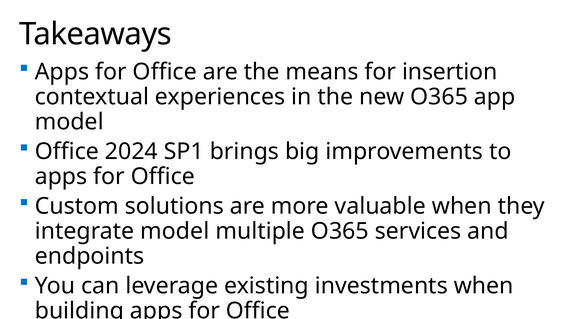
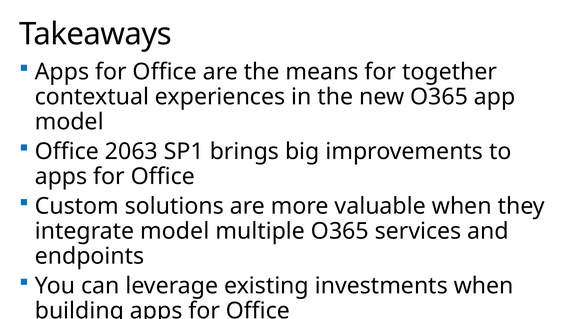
insertion: insertion -> together
2024: 2024 -> 2063
